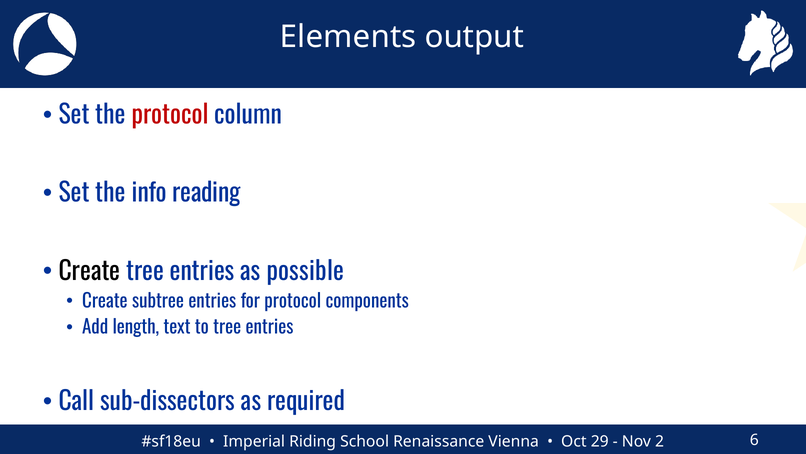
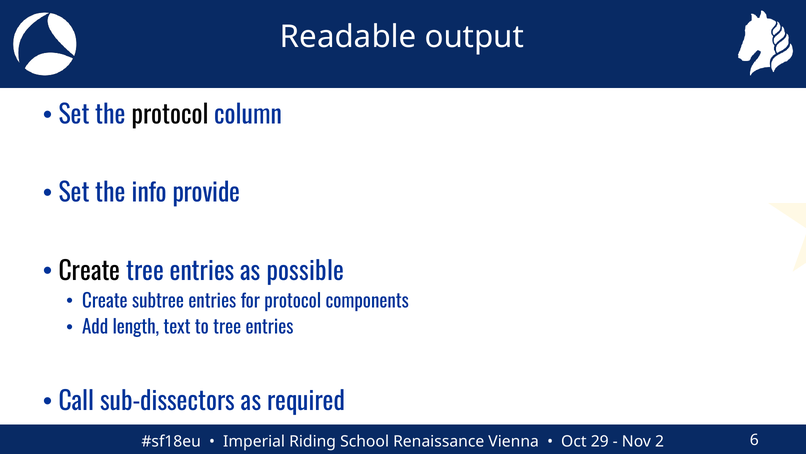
Elements: Elements -> Readable
protocol at (170, 115) colour: red -> black
reading: reading -> provide
